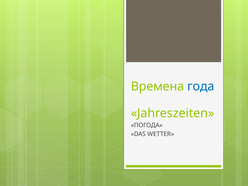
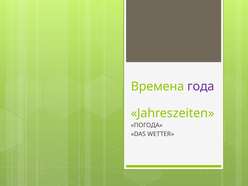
года colour: blue -> purple
